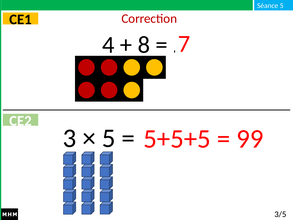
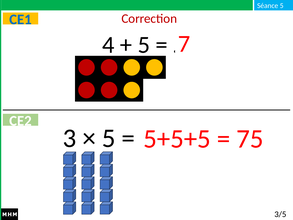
CE1 colour: black -> blue
8 at (144, 45): 8 -> 5
99: 99 -> 75
